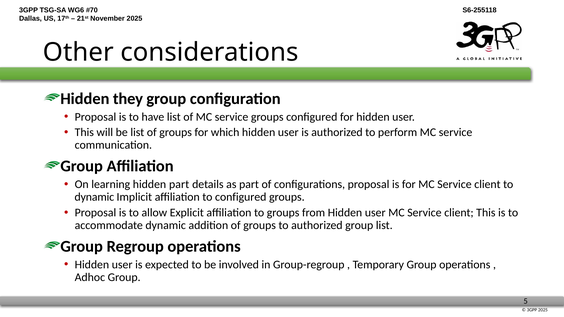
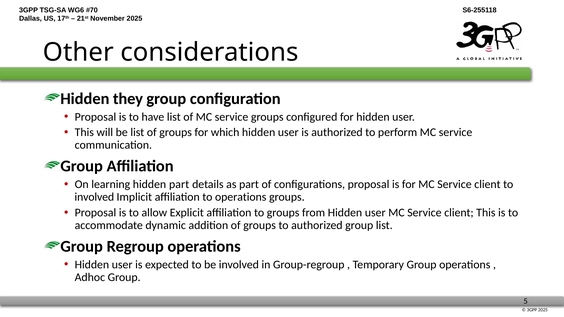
dynamic at (94, 197): dynamic -> involved
to configured: configured -> operations
